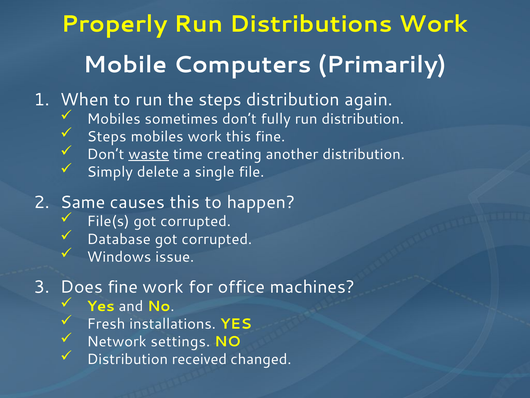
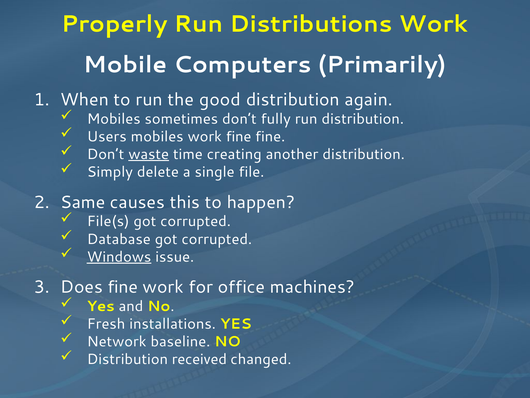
the steps: steps -> good
Steps at (107, 136): Steps -> Users
work this: this -> fine
Windows underline: none -> present
settings: settings -> baseline
